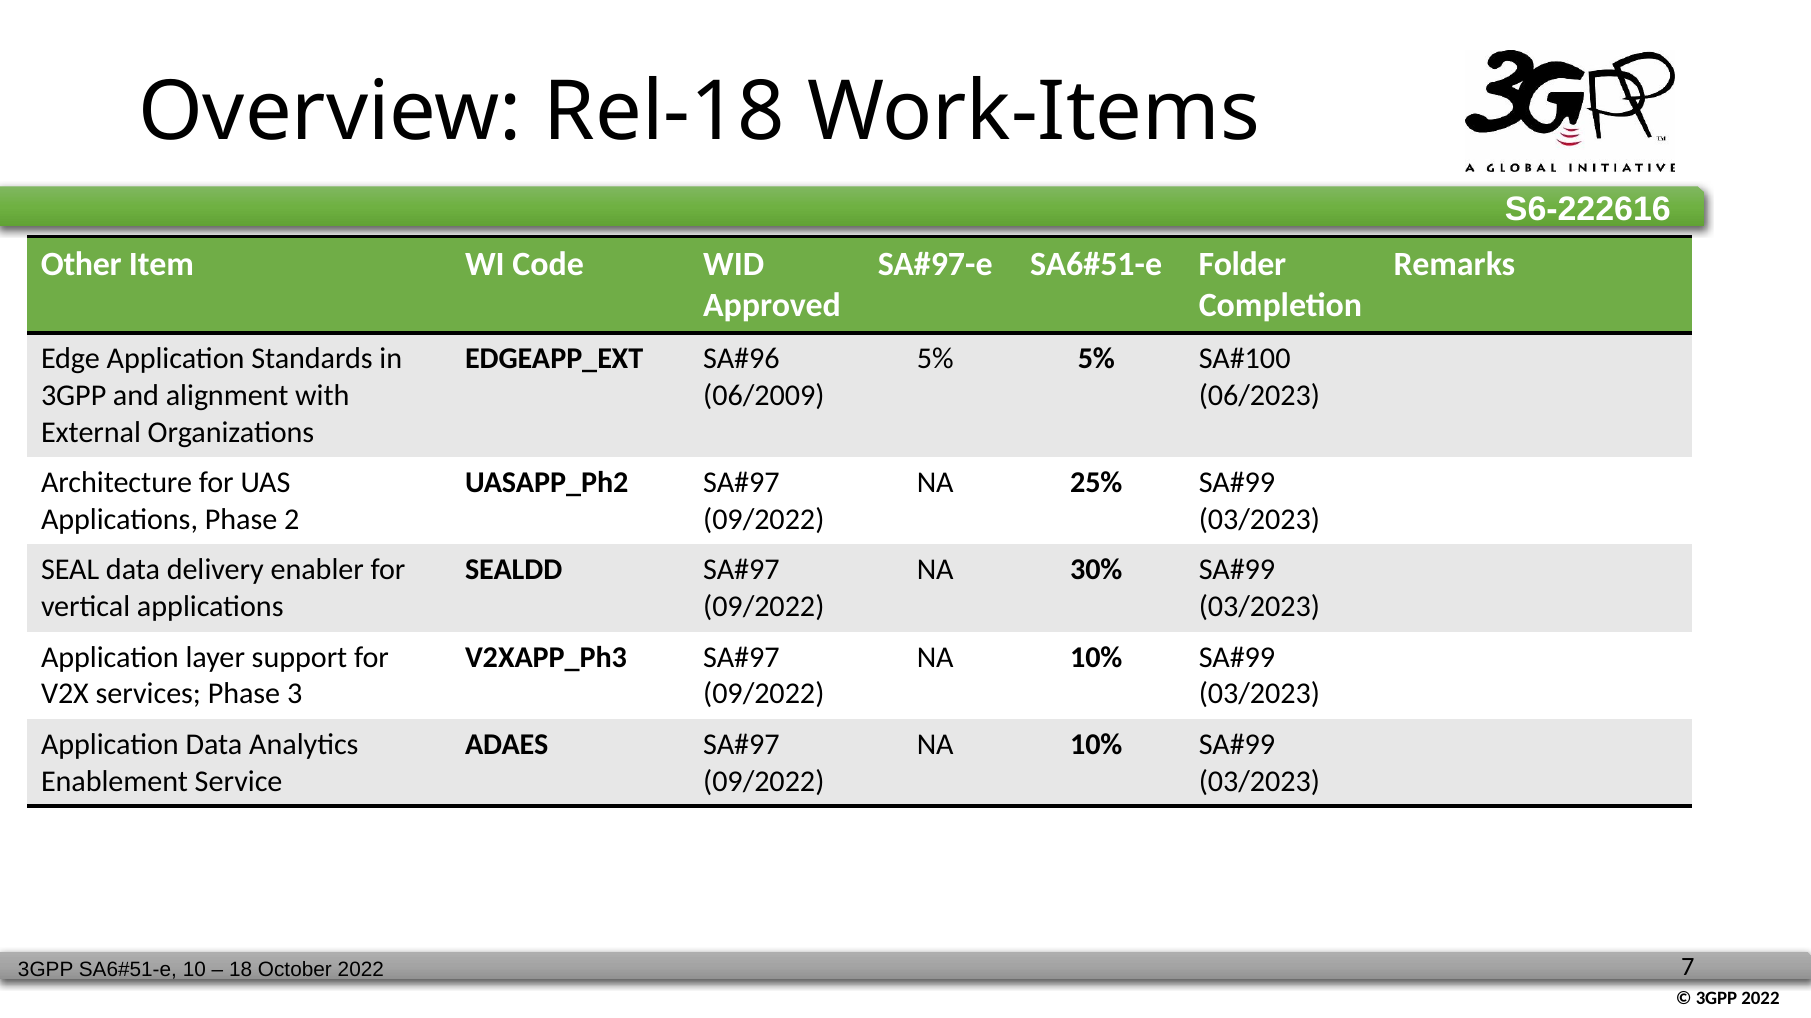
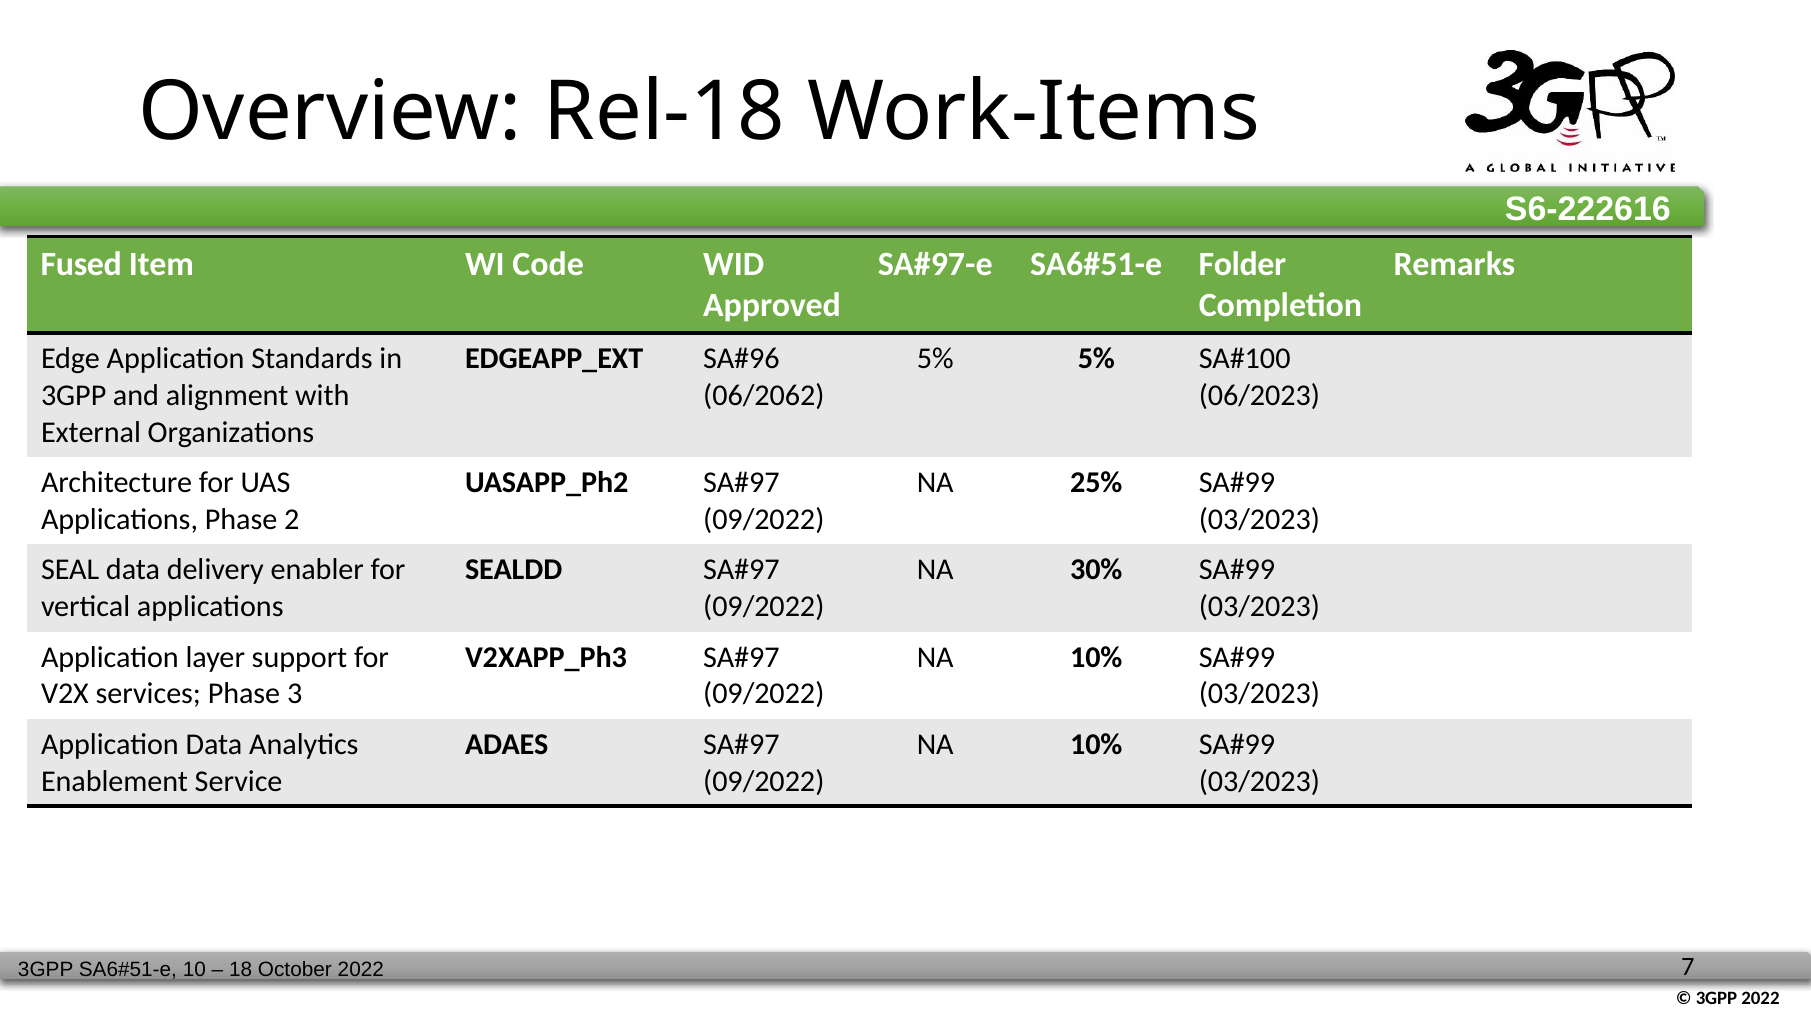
Other: Other -> Fused
06/2009: 06/2009 -> 06/2062
